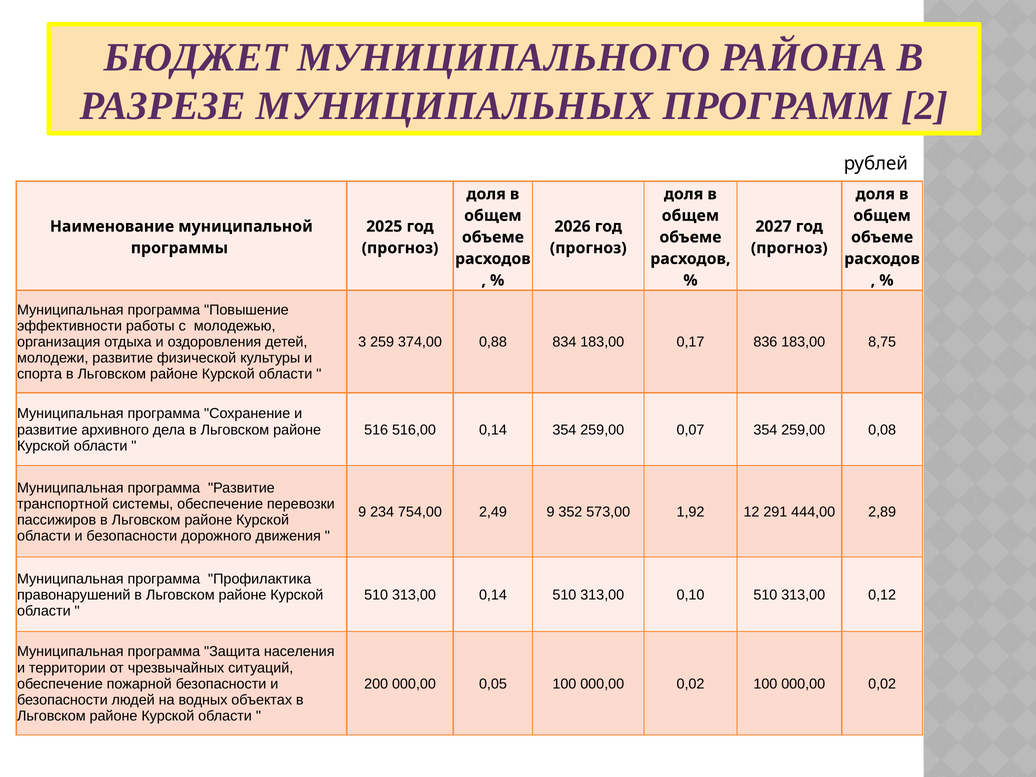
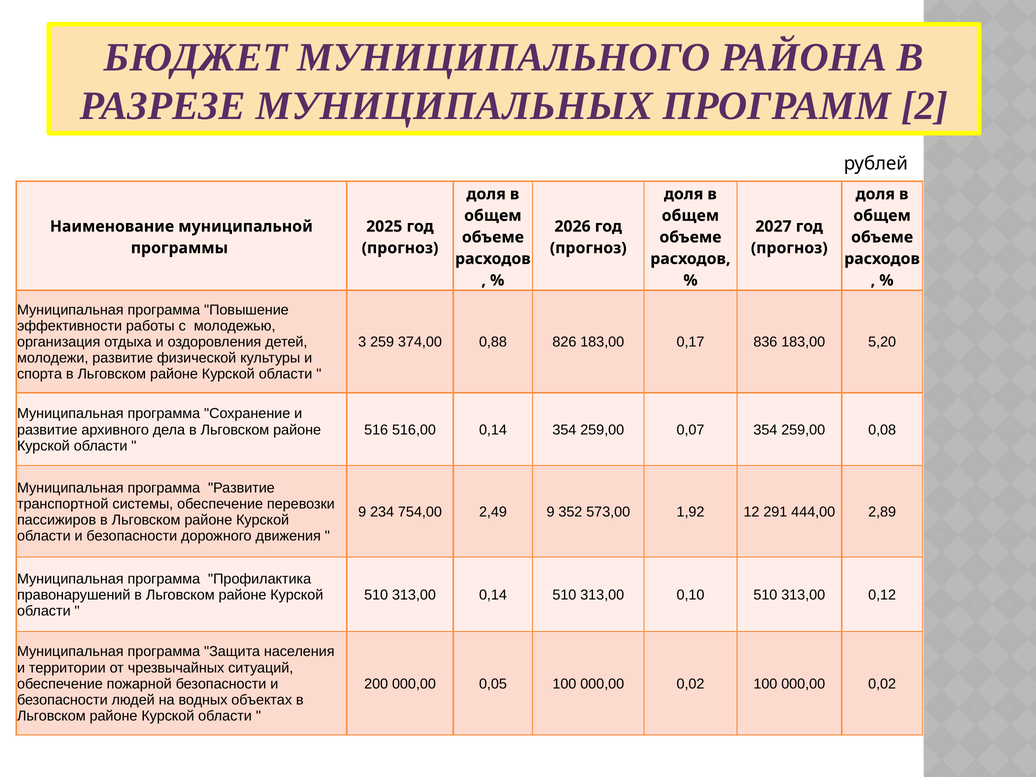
834: 834 -> 826
8,75: 8,75 -> 5,20
